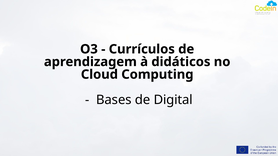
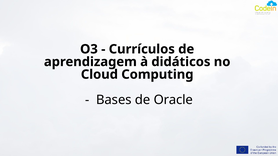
Digital: Digital -> Oracle
